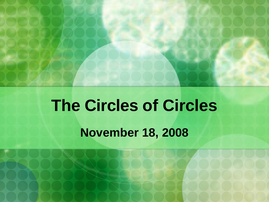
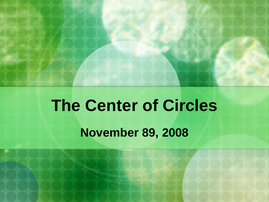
The Circles: Circles -> Center
18: 18 -> 89
